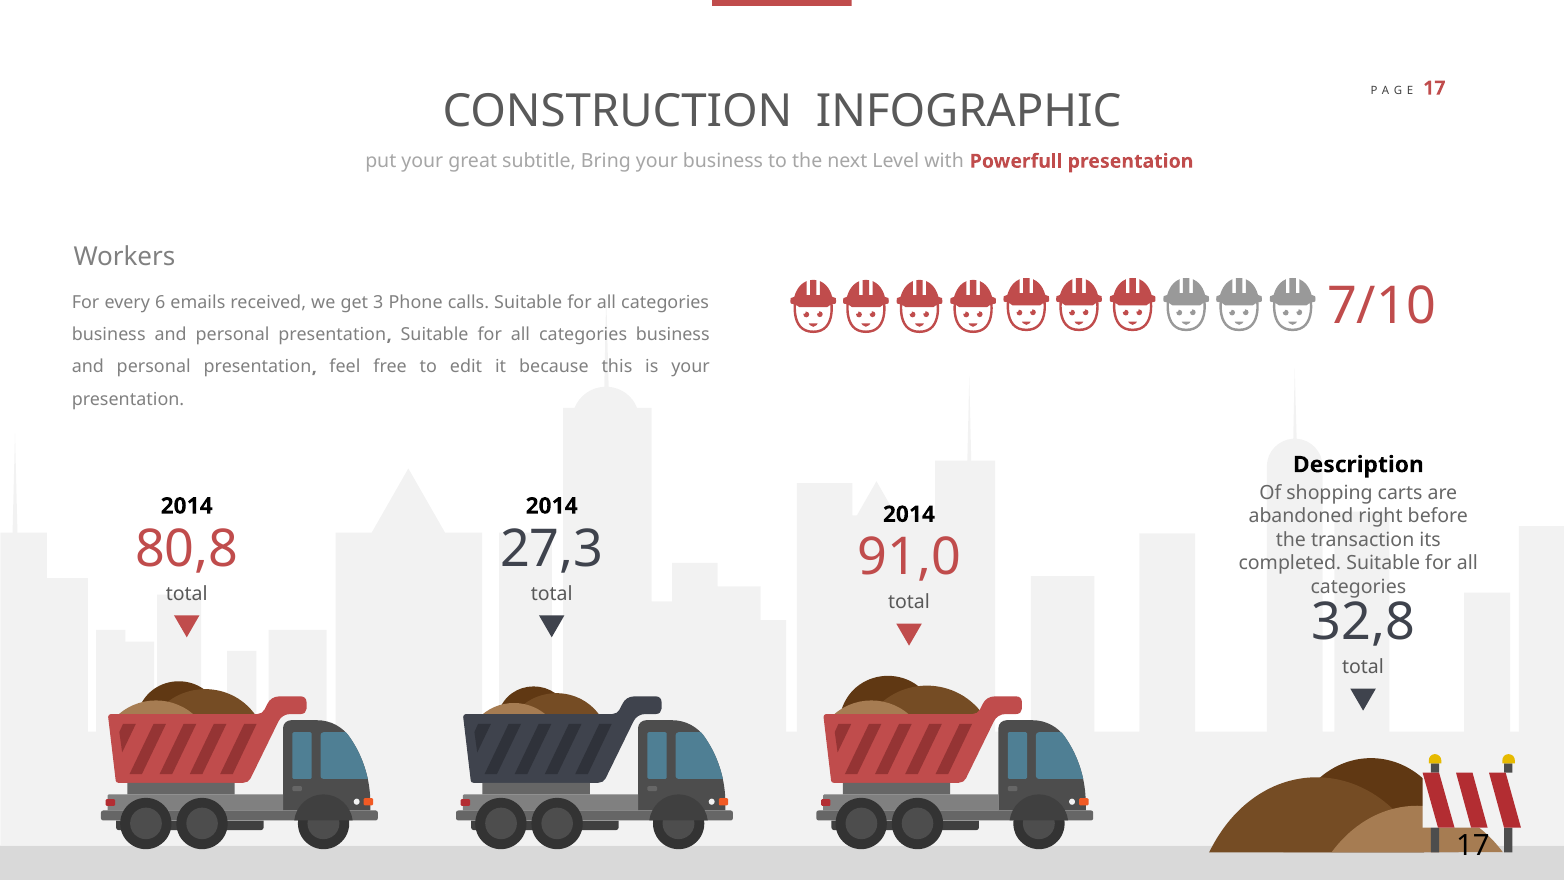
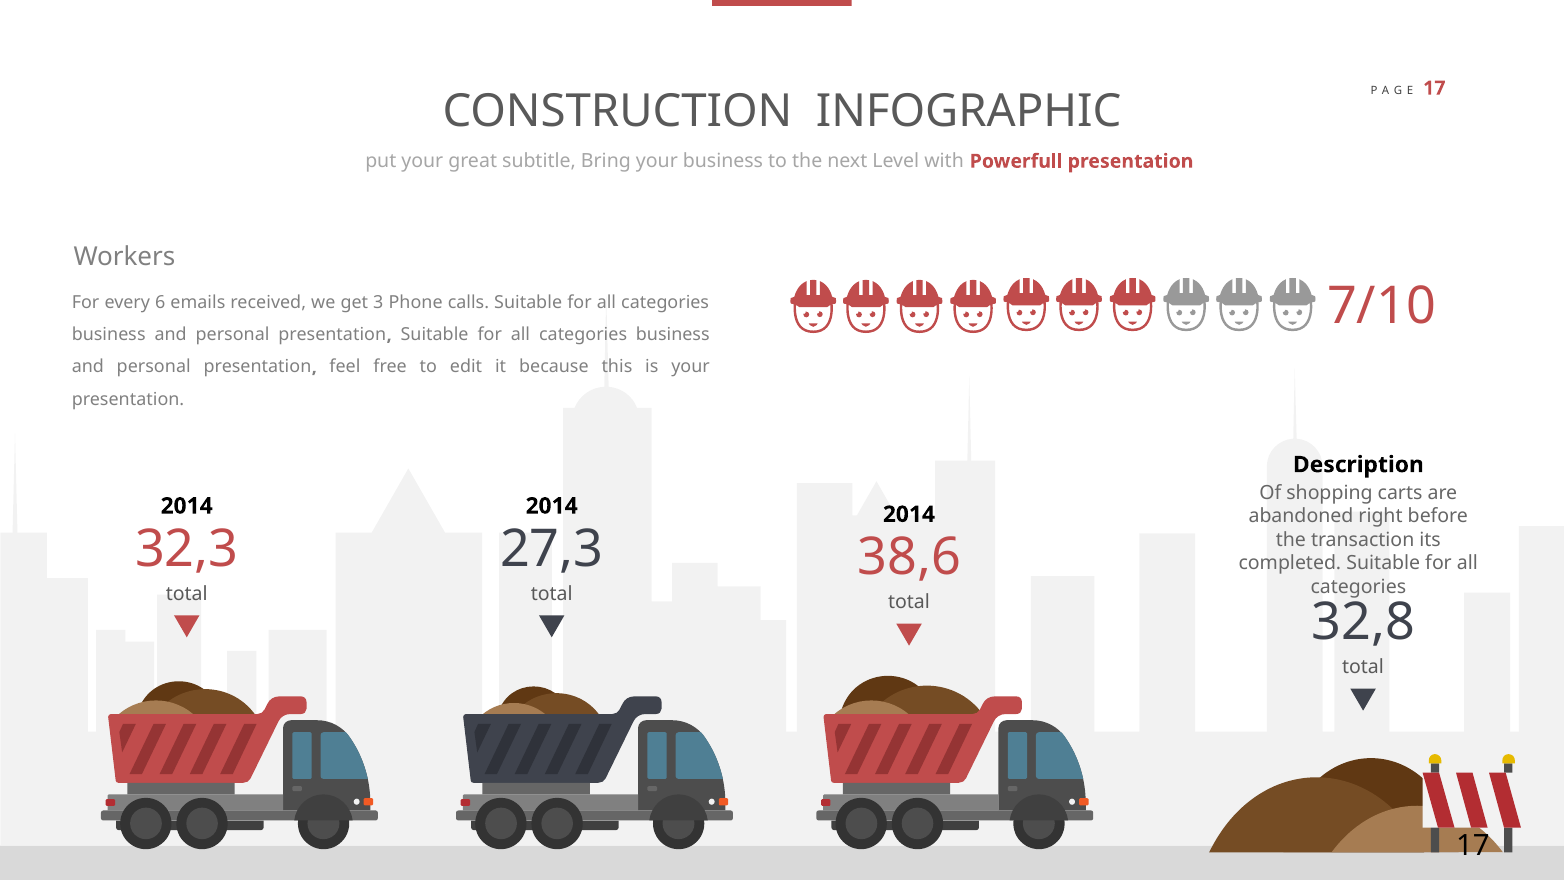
80,8: 80,8 -> 32,3
91,0: 91,0 -> 38,6
